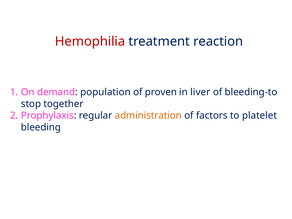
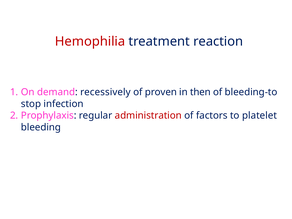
population: population -> recessively
liver: liver -> then
together: together -> infection
administration colour: orange -> red
